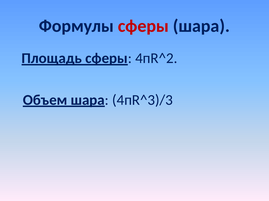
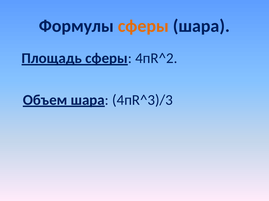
сферы at (143, 26) colour: red -> orange
